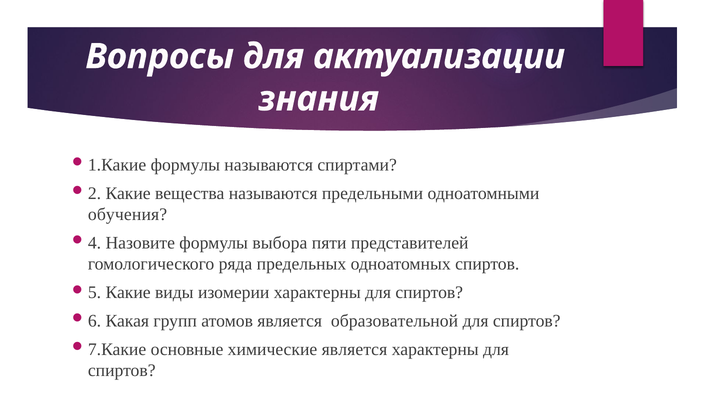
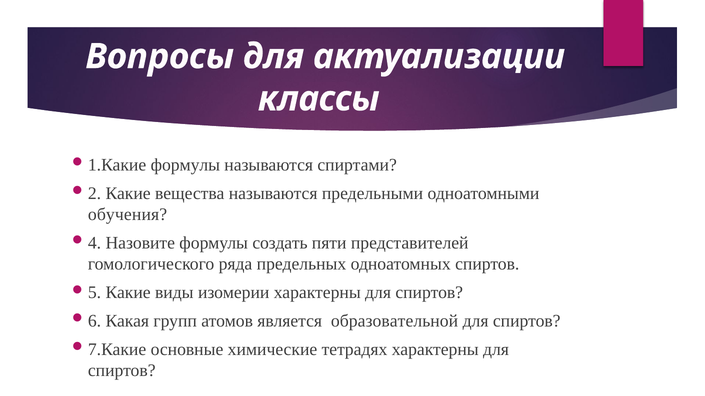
знания: знания -> классы
выбора: выбора -> создать
химические является: является -> тетрадях
